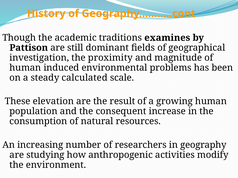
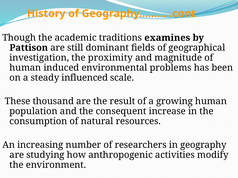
calculated: calculated -> influenced
elevation: elevation -> thousand
